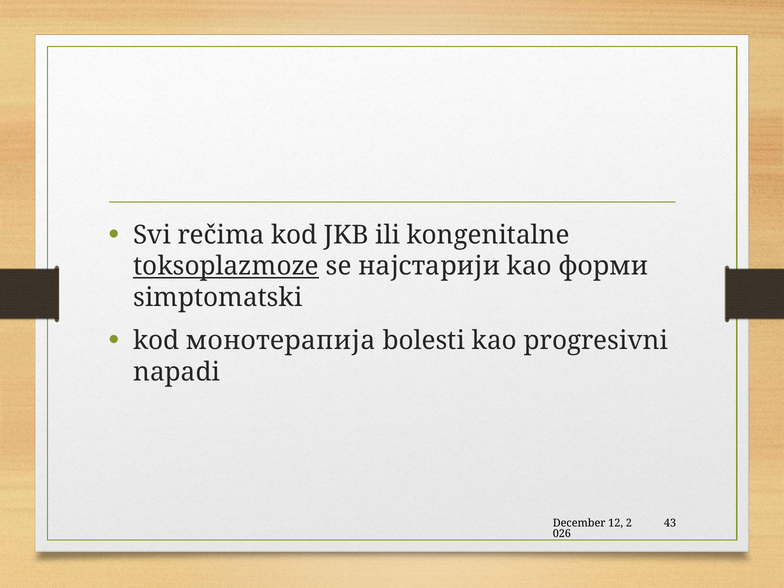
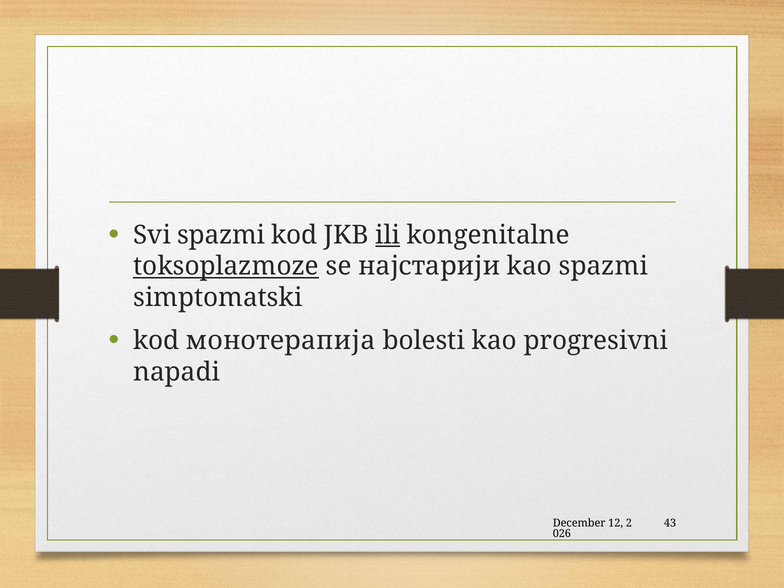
Svi rečima: rečima -> spazmi
ili underline: none -> present
kao форми: форми -> spazmi
